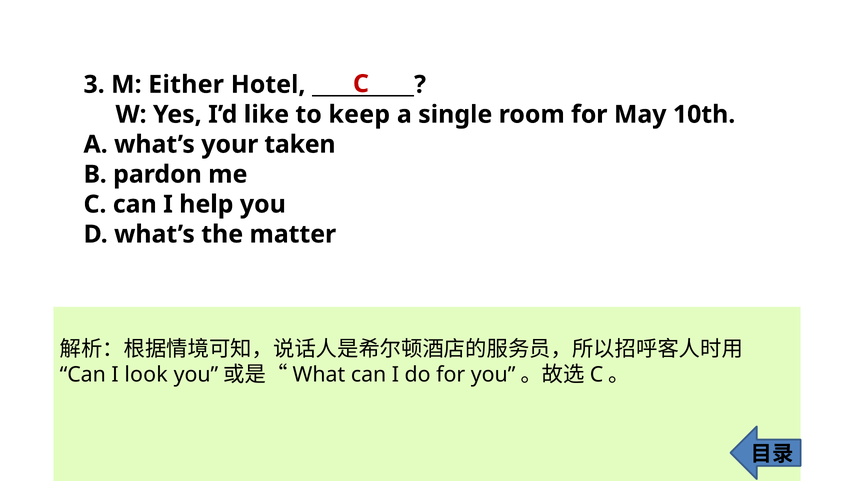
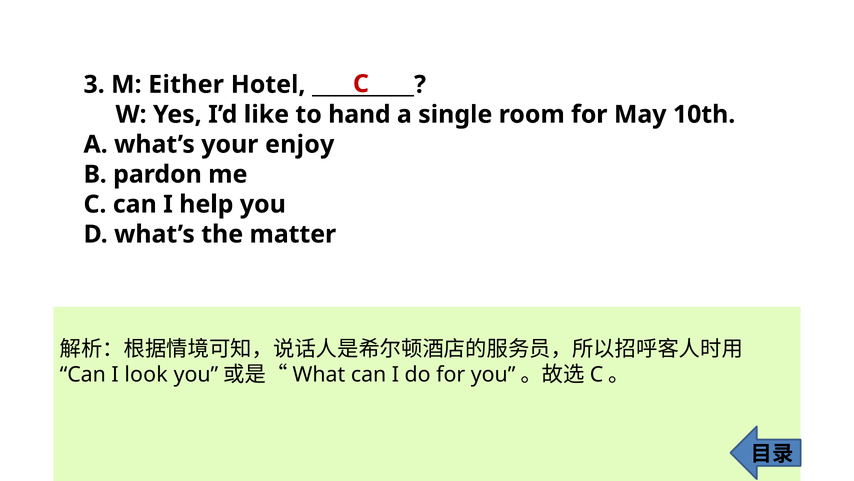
keep: keep -> hand
taken: taken -> enjoy
